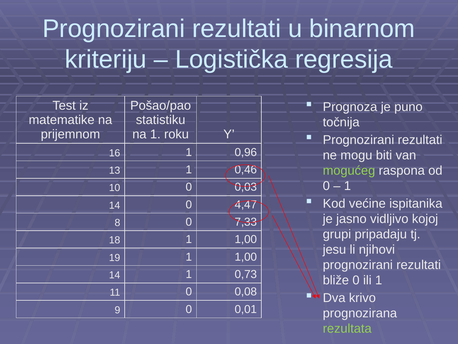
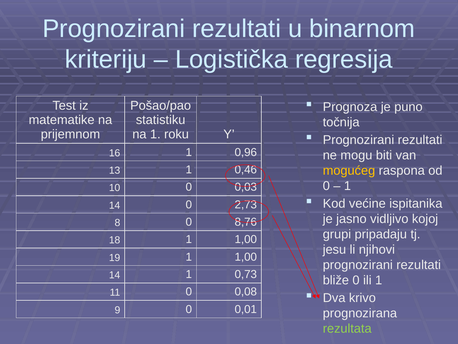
mogućeg colour: light green -> yellow
4,47: 4,47 -> 2,73
7,33: 7,33 -> 8,76
